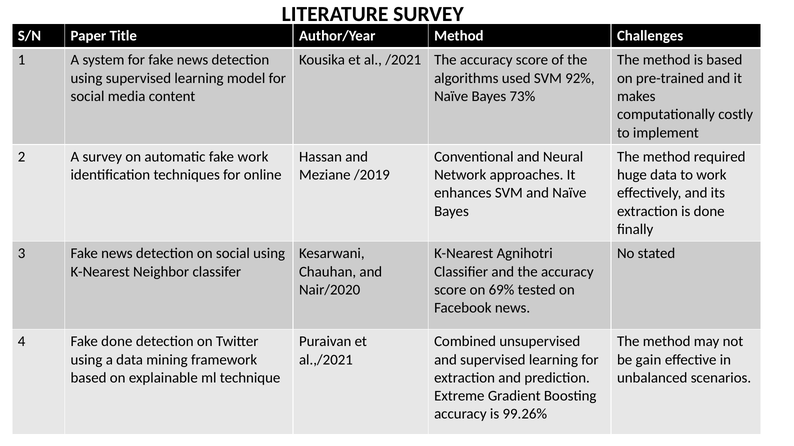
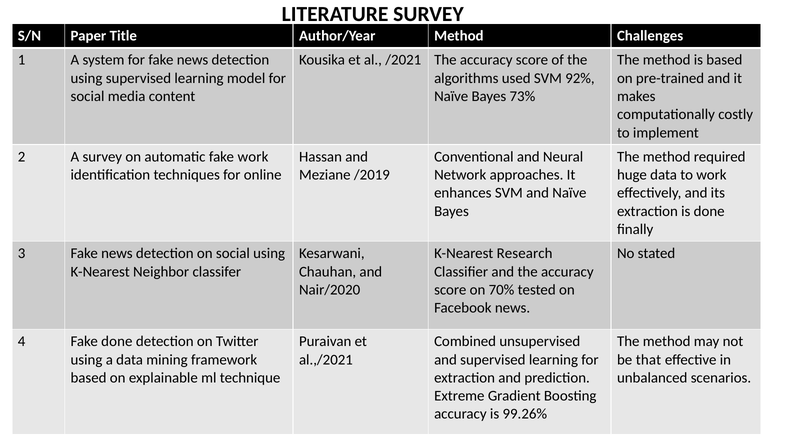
Agnihotri: Agnihotri -> Research
69%: 69% -> 70%
gain: gain -> that
